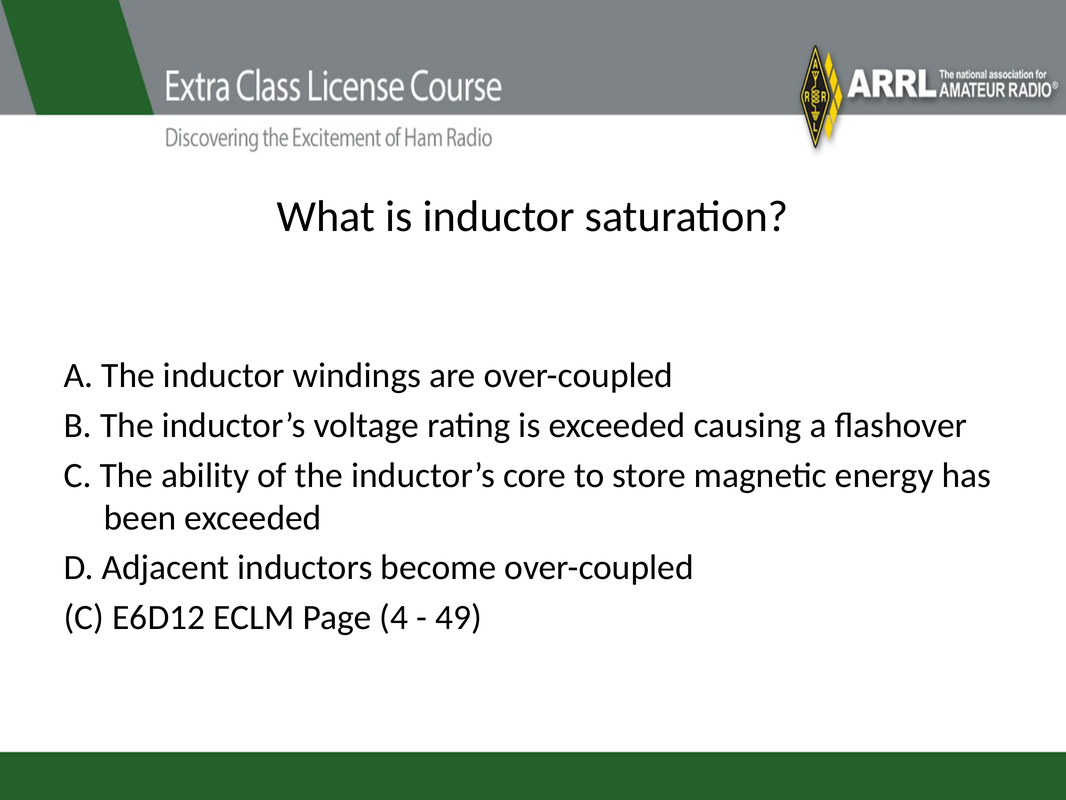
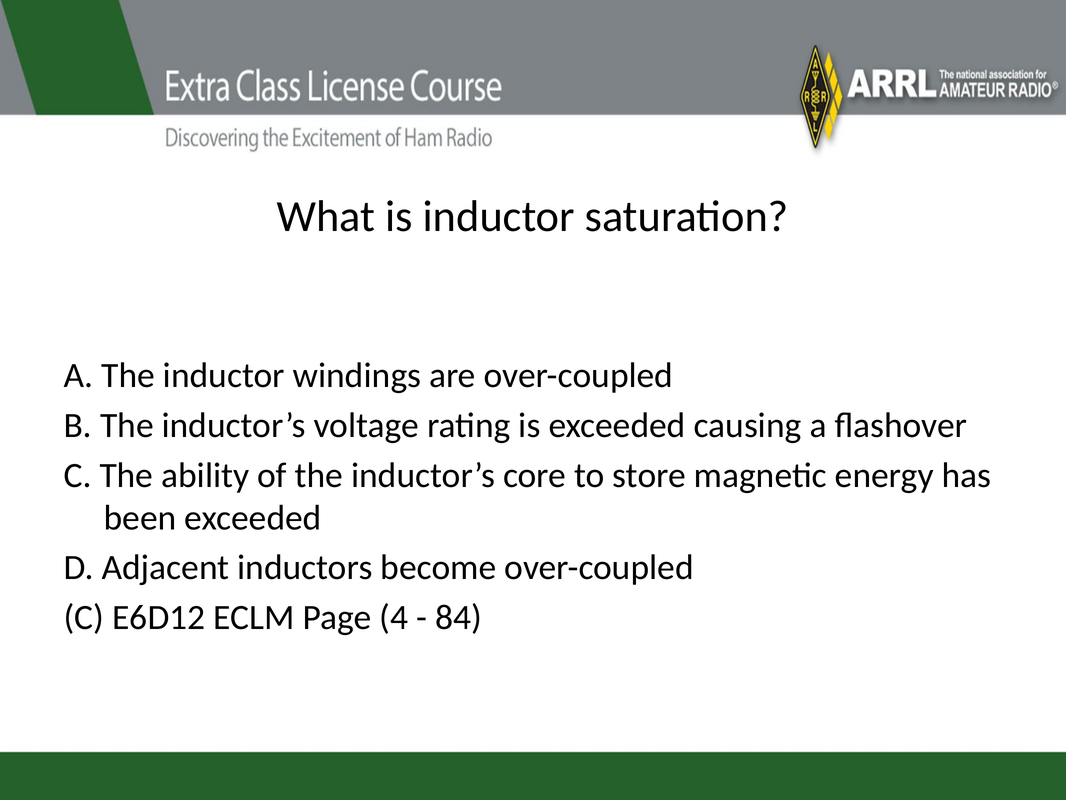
49: 49 -> 84
